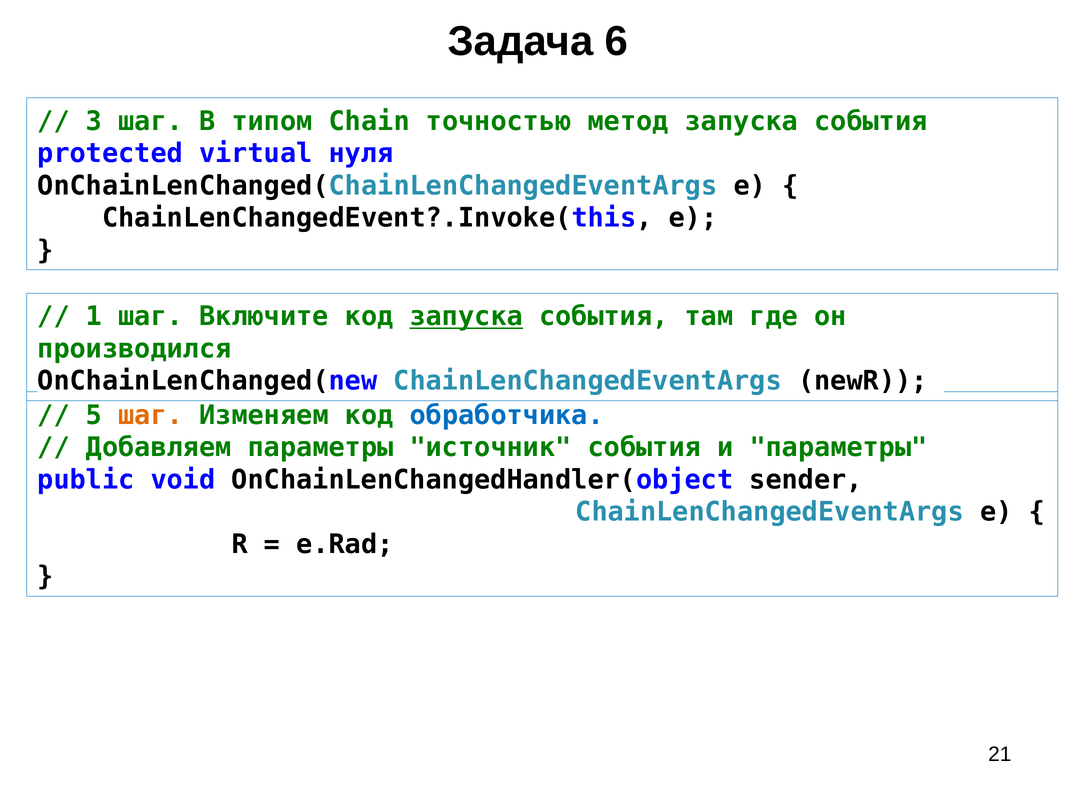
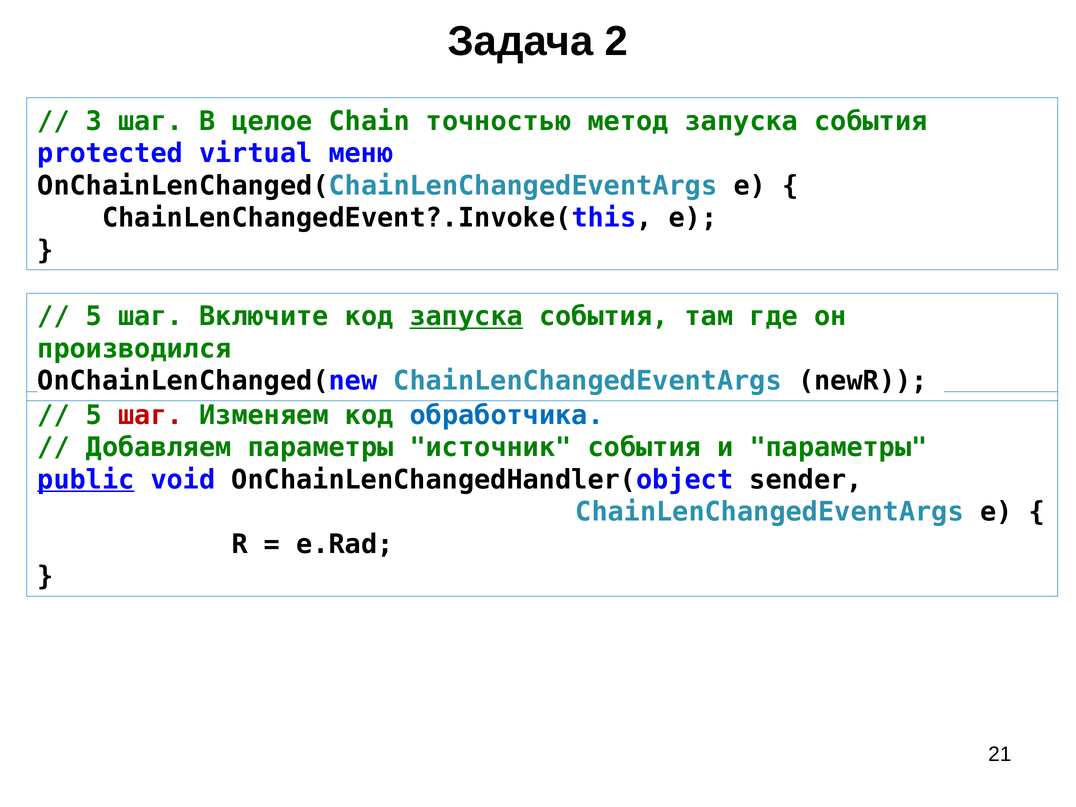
6: 6 -> 2
типом: типом -> целое
нуля: нуля -> меню
1 at (94, 317): 1 -> 5
шаг at (151, 415) colour: orange -> red
public underline: none -> present
